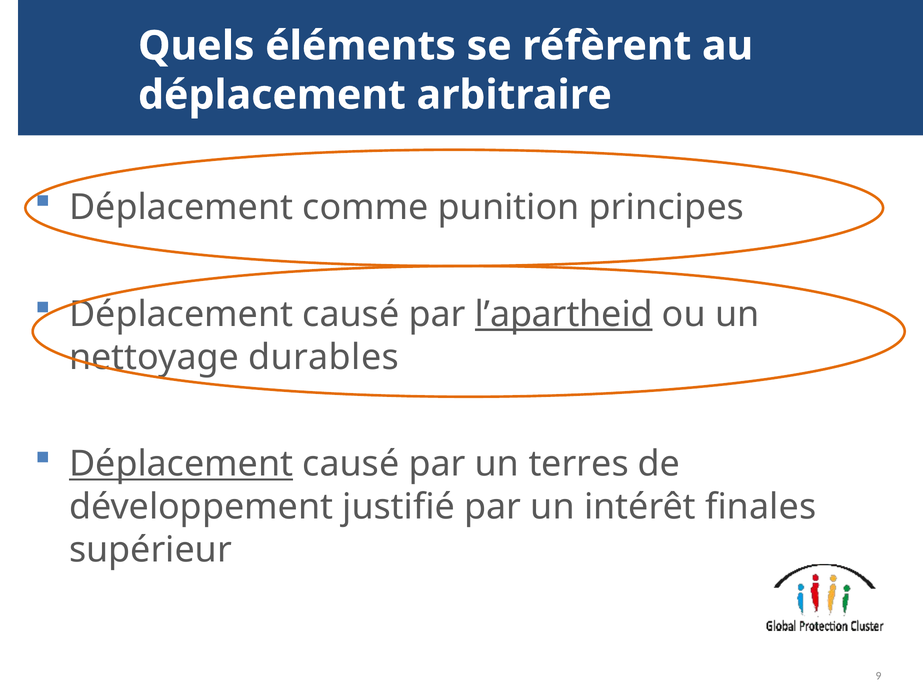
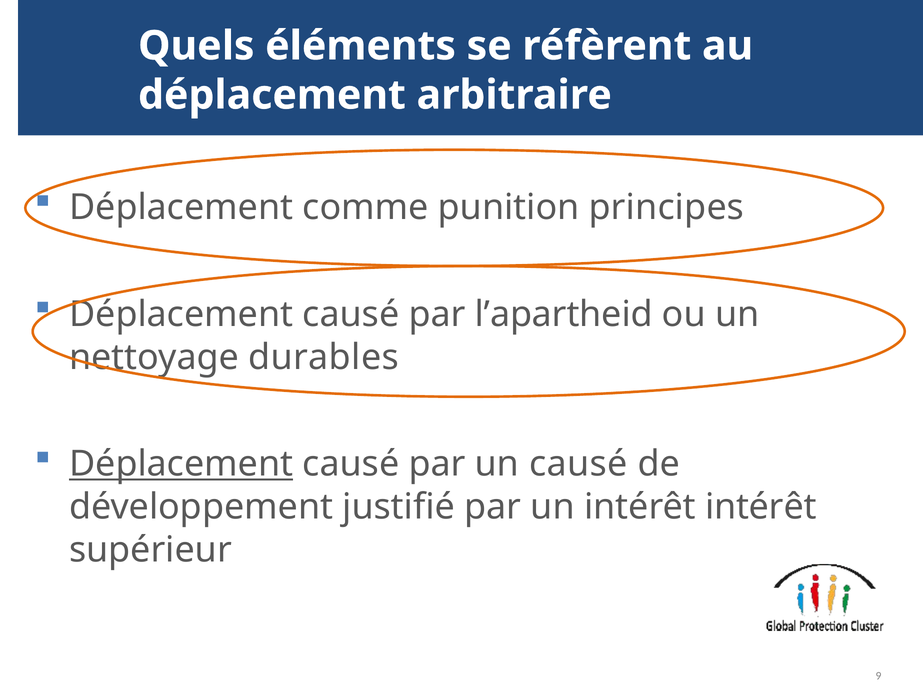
l’apartheid underline: present -> none
un terres: terres -> causé
intérêt finales: finales -> intérêt
